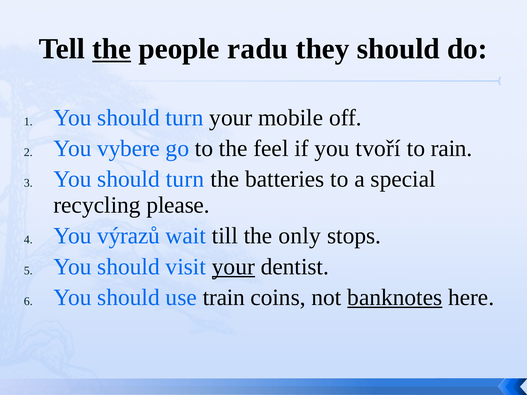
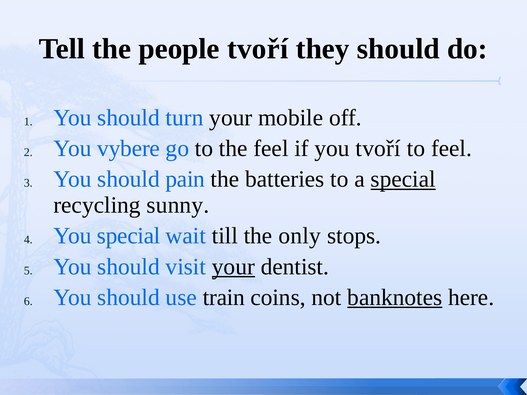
the at (112, 49) underline: present -> none
people radu: radu -> tvoří
to rain: rain -> feel
turn at (185, 179): turn -> pain
special at (403, 179) underline: none -> present
please: please -> sunny
You výrazů: výrazů -> special
